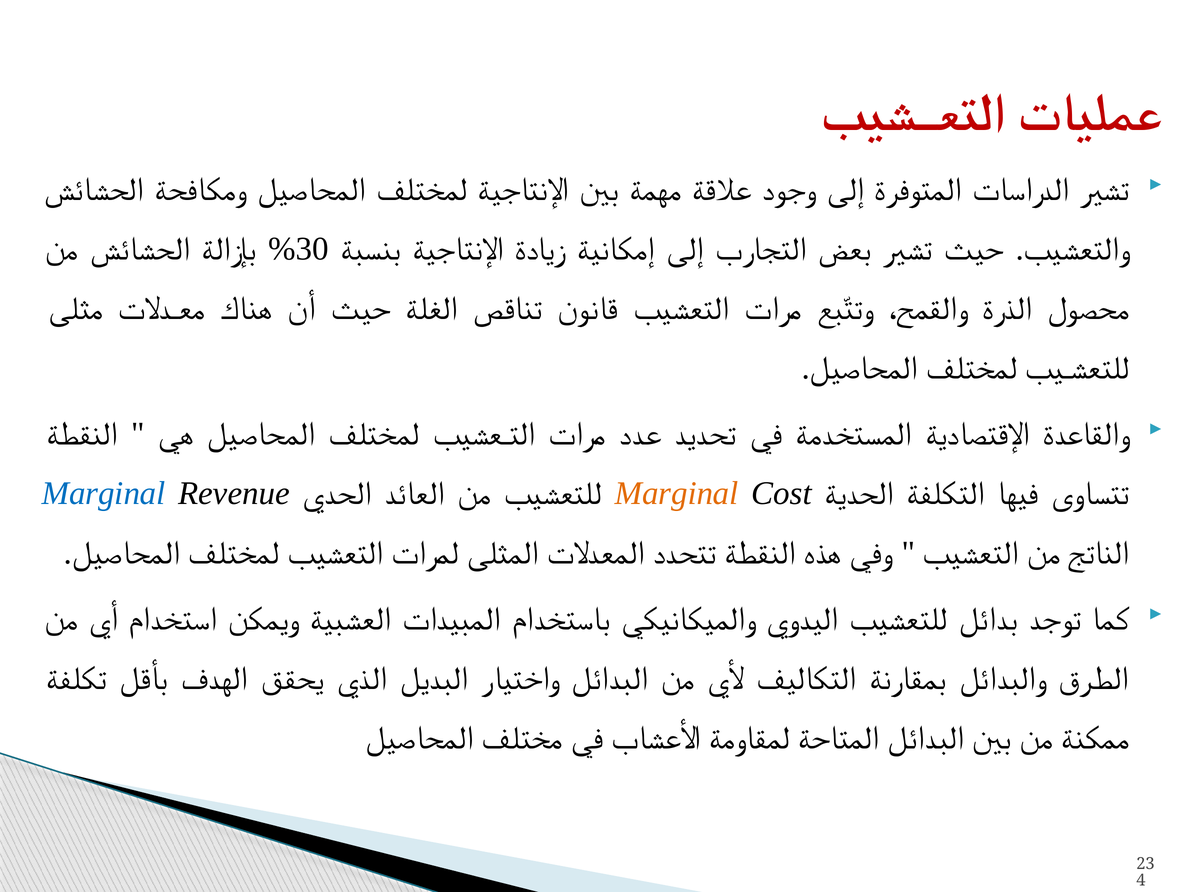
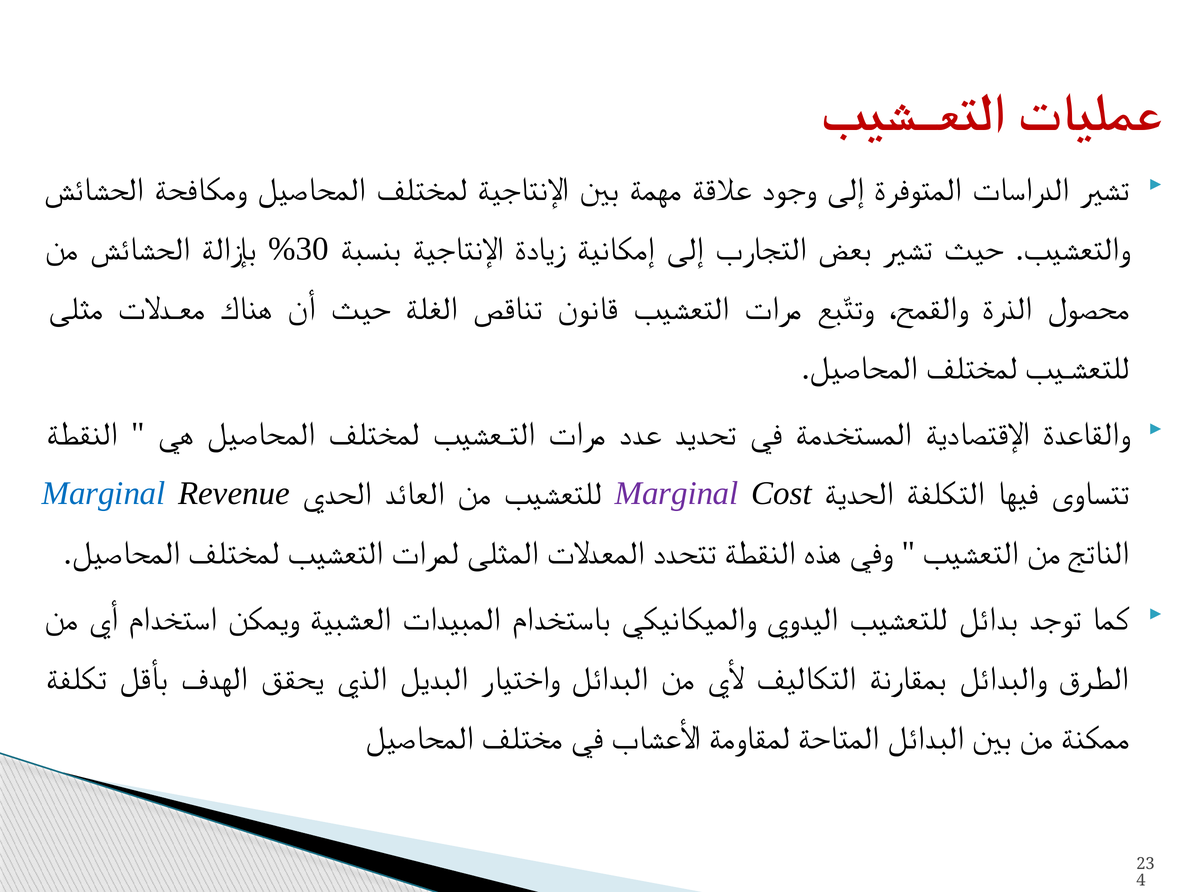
Marginal at (677, 493) colour: orange -> purple
